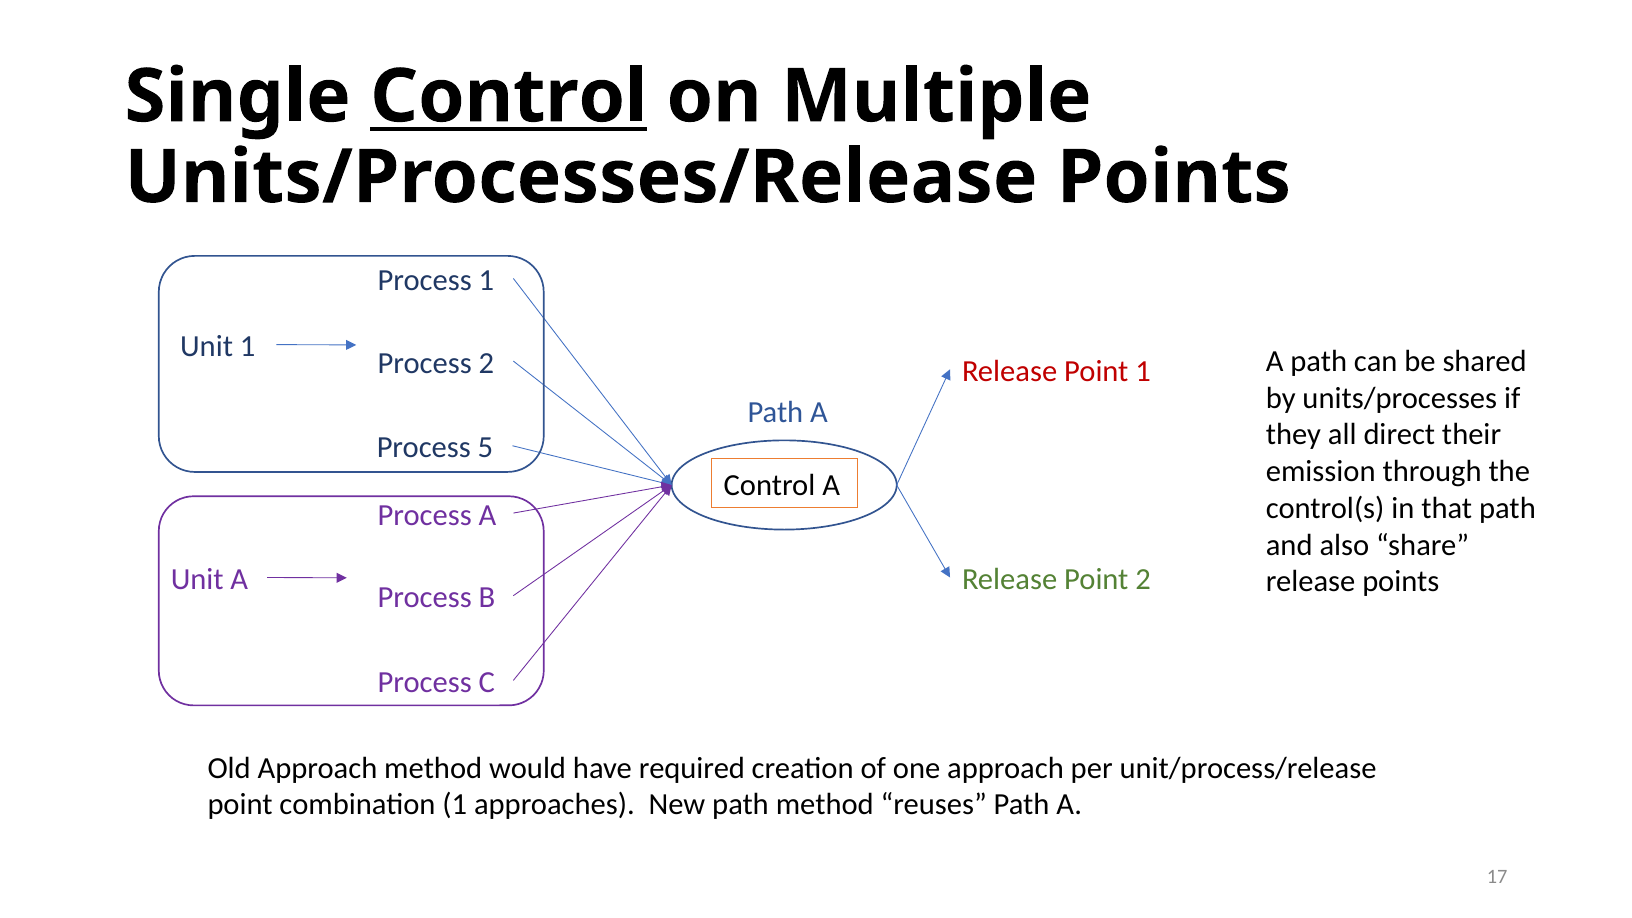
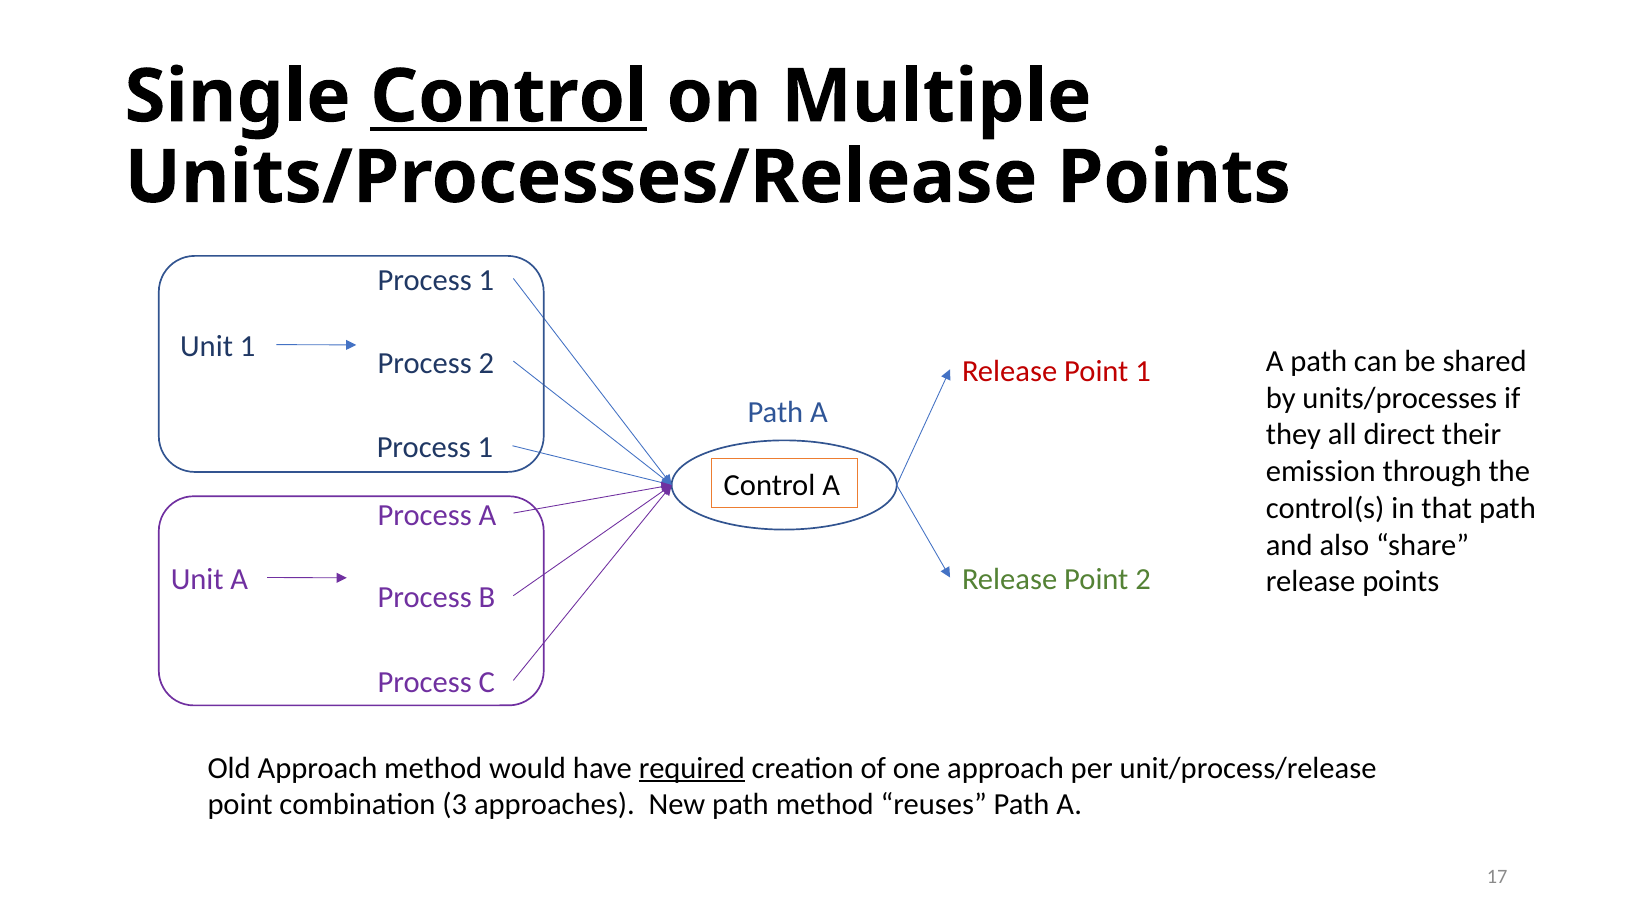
5 at (485, 448): 5 -> 1
required underline: none -> present
combination 1: 1 -> 3
